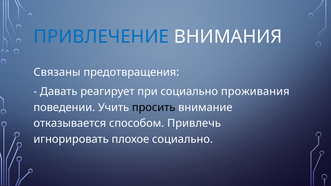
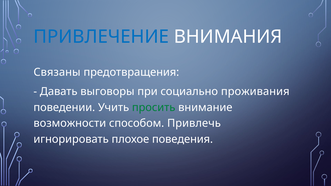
реагирует: реагирует -> выговоры
просить colour: black -> green
отказывается: отказывается -> возможности
плохое социально: социально -> поведения
